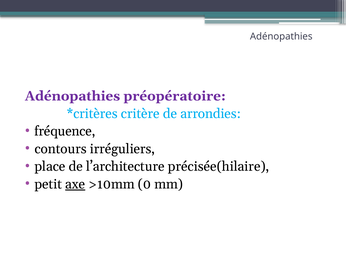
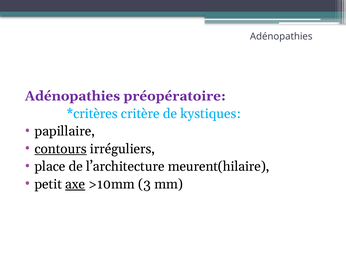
arrondies: arrondies -> kystiques
fréquence: fréquence -> papillaire
contours underline: none -> present
précisée(hilaire: précisée(hilaire -> meurent(hilaire
0: 0 -> 3
